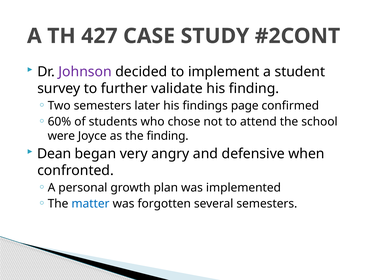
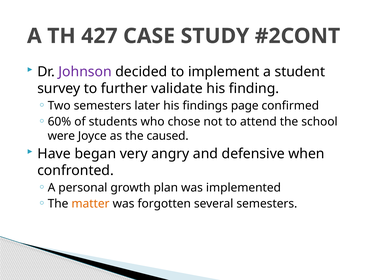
the finding: finding -> caused
Dean: Dean -> Have
matter colour: blue -> orange
